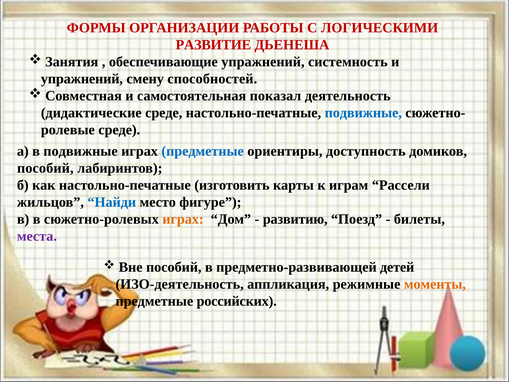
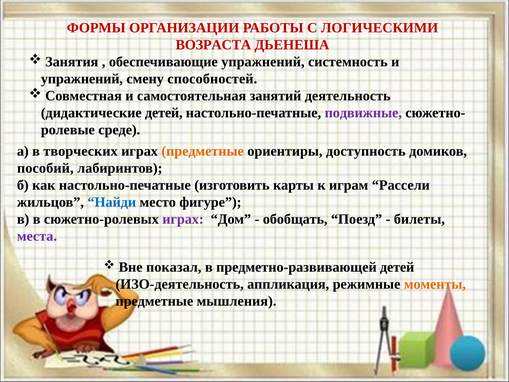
РАЗВИТИЕ: РАЗВИТИЕ -> ВОЗРАСТА
показал: показал -> занятий
дидактические среде: среде -> детей
подвижные at (363, 113) colour: blue -> purple
в подвижные: подвижные -> творческих
предметные at (203, 151) colour: blue -> orange
играх at (183, 219) colour: orange -> purple
развитию: развитию -> обобщать
Вне пособий: пособий -> показал
российских: российских -> мышления
